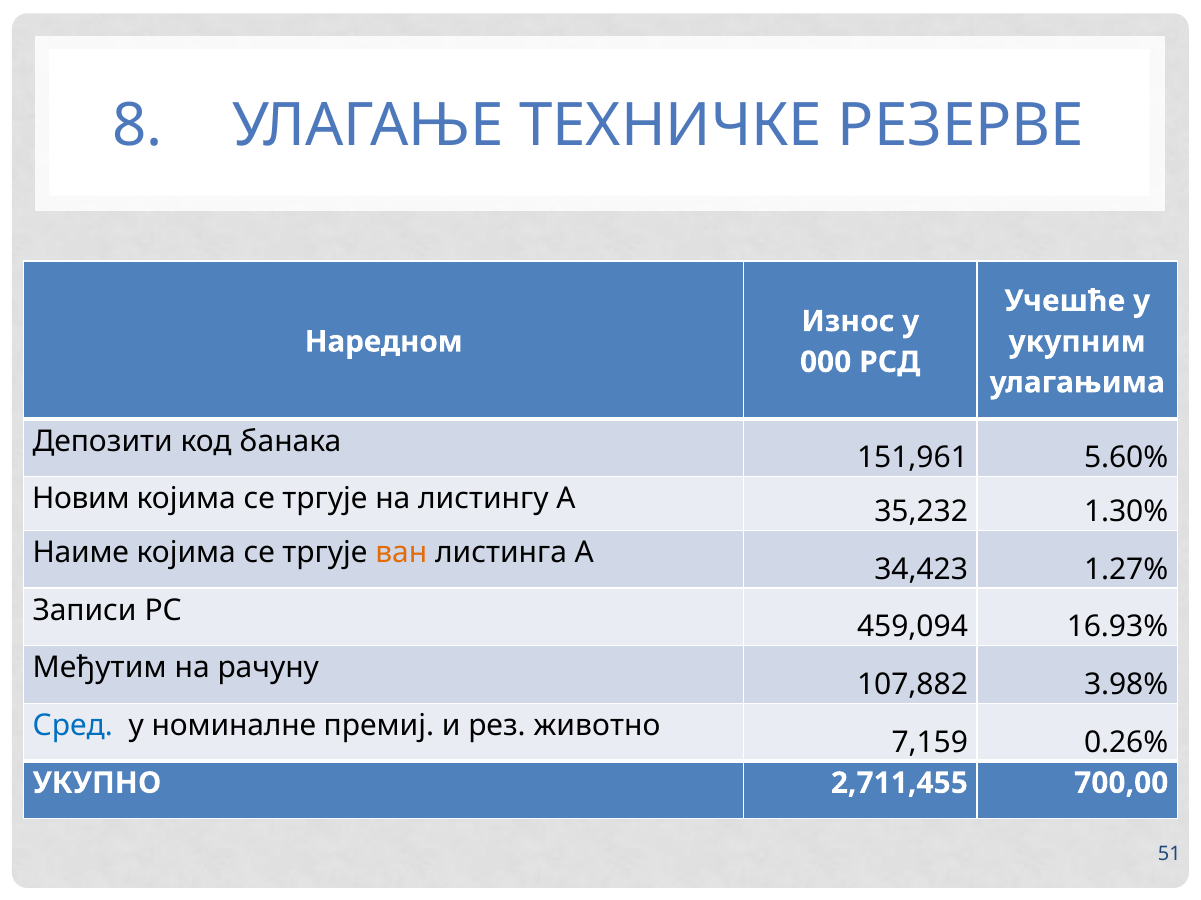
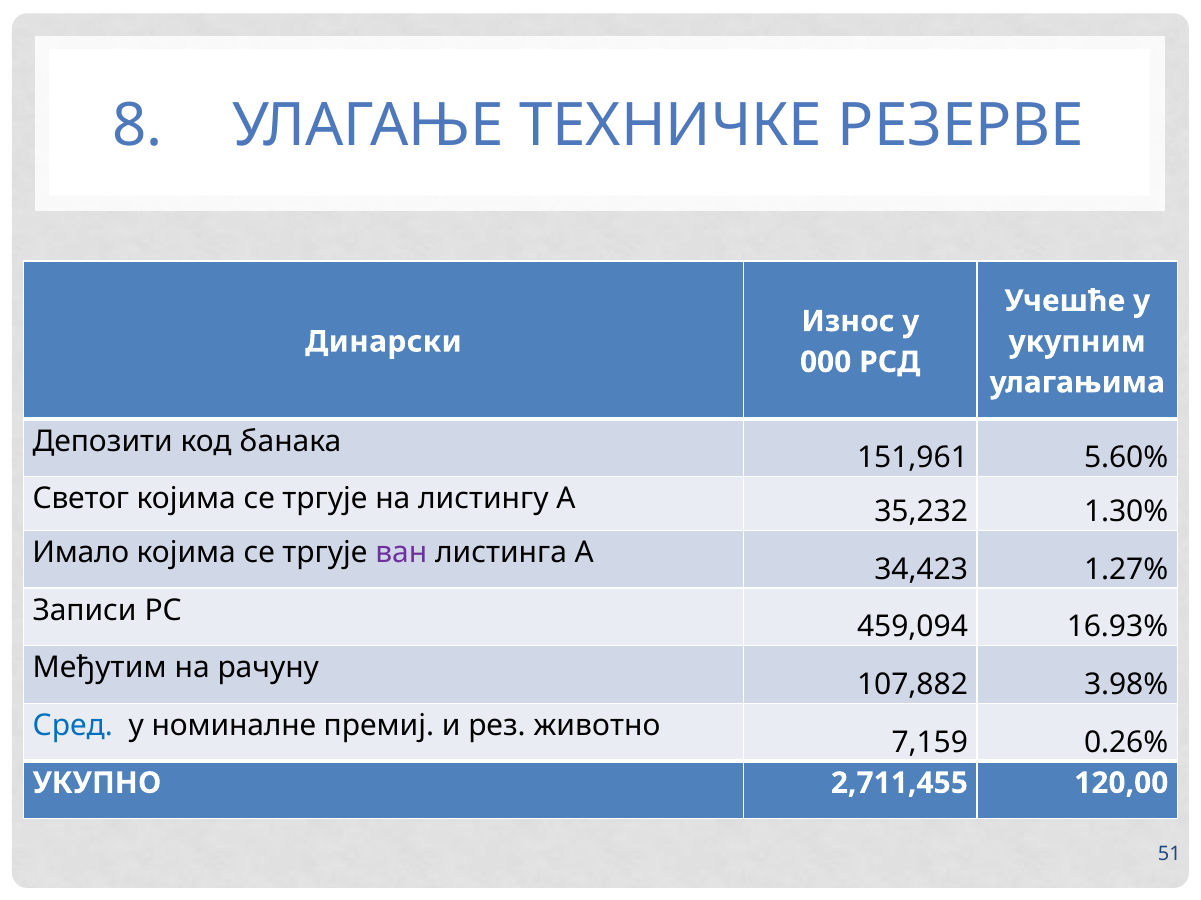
Наредном: Наредном -> Динарски
Новим: Новим -> Светог
Наиме: Наиме -> Имало
ван colour: orange -> purple
700,00: 700,00 -> 120,00
